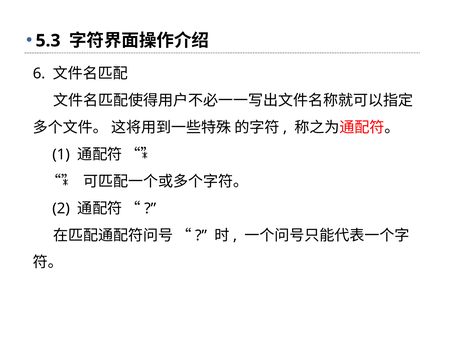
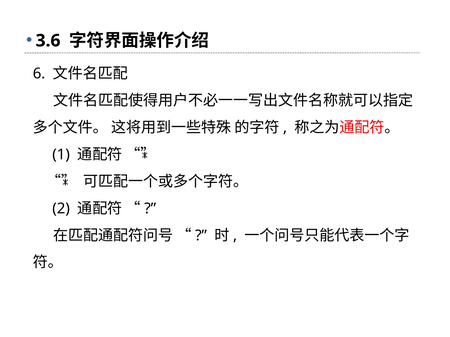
5.3: 5.3 -> 3.6
